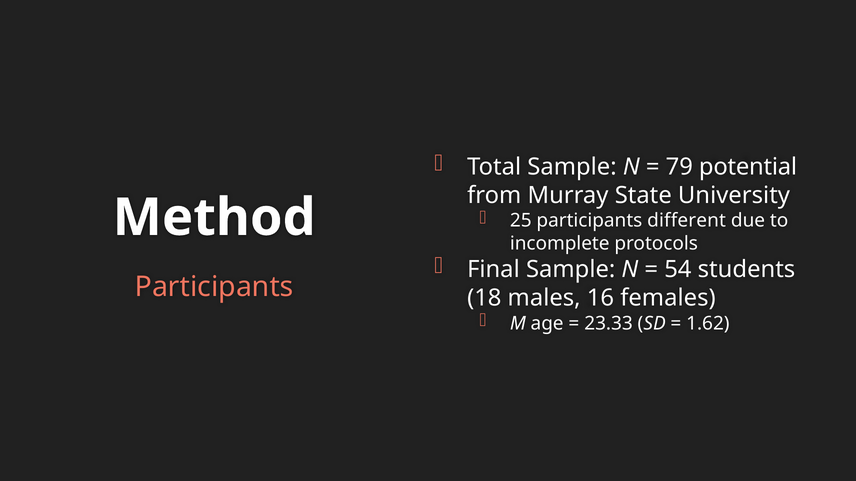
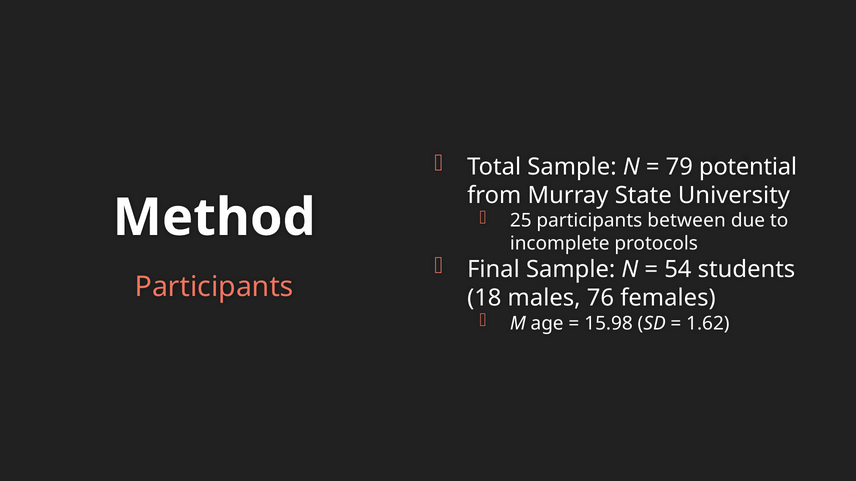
different: different -> between
16: 16 -> 76
23.33: 23.33 -> 15.98
